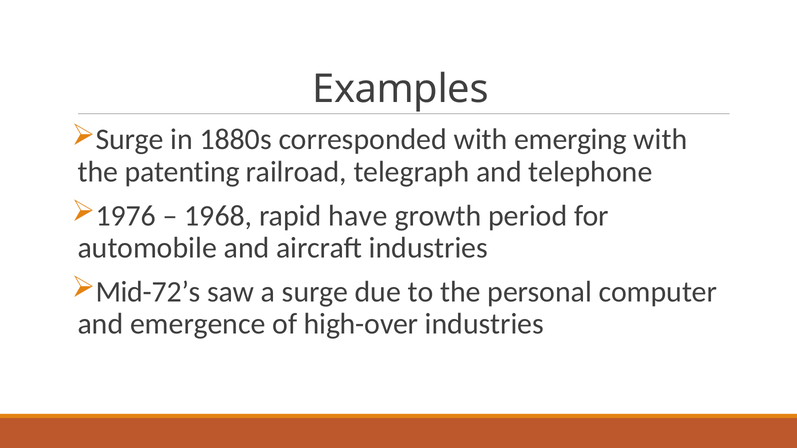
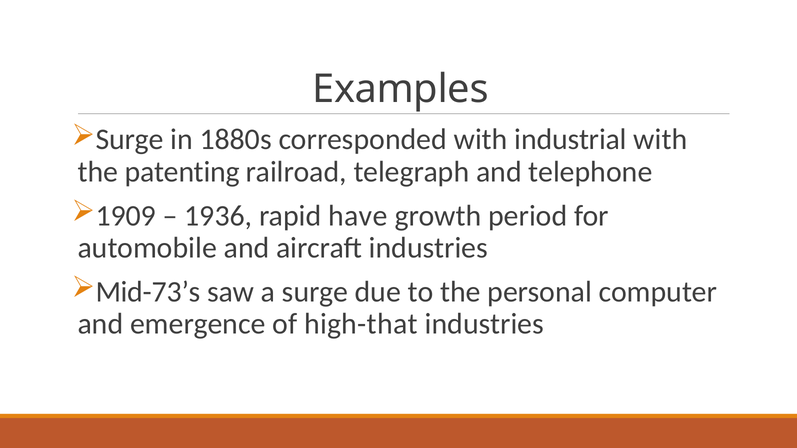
emerging: emerging -> industrial
1976: 1976 -> 1909
1968: 1968 -> 1936
Mid-72’s: Mid-72’s -> Mid-73’s
high-over: high-over -> high-that
